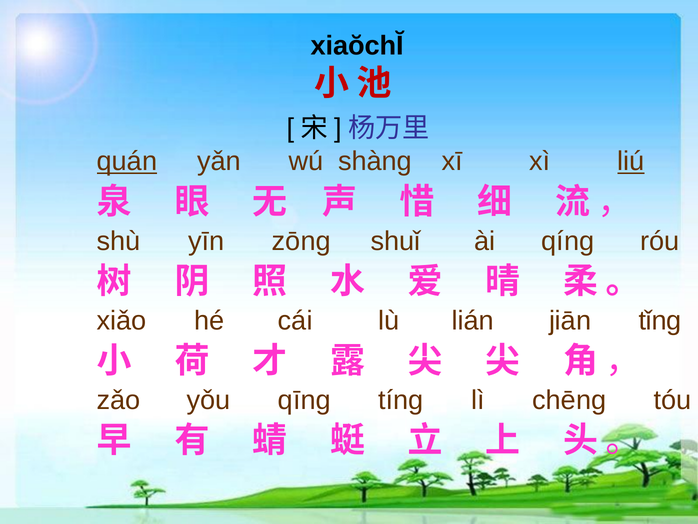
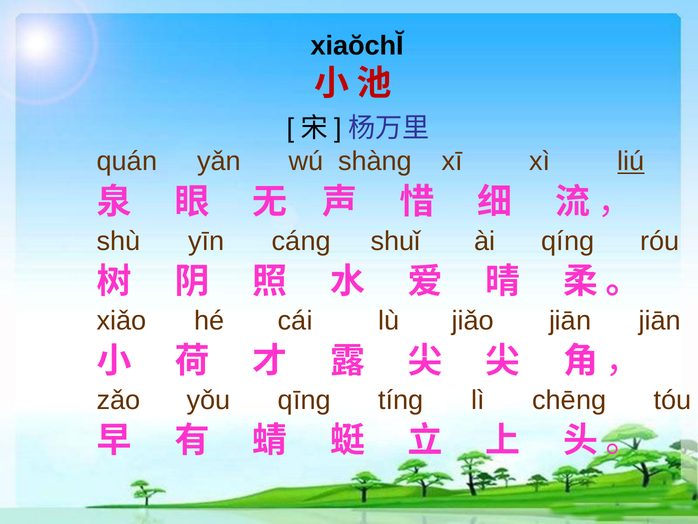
quán underline: present -> none
zōnɡ: zōnɡ -> cánɡ
lián: lián -> jiǎo
jiān tǐnɡ: tǐnɡ -> jiān
